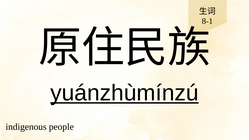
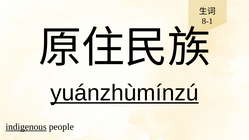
indigenous underline: none -> present
